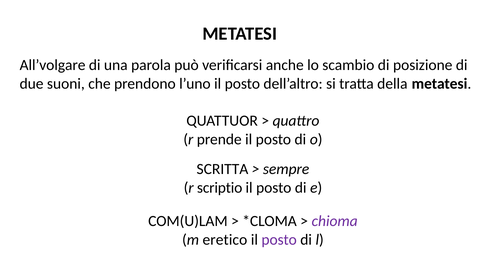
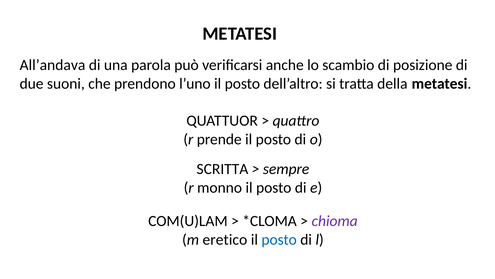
All’volgare: All’volgare -> All’andava
scriptio: scriptio -> monno
posto at (279, 239) colour: purple -> blue
